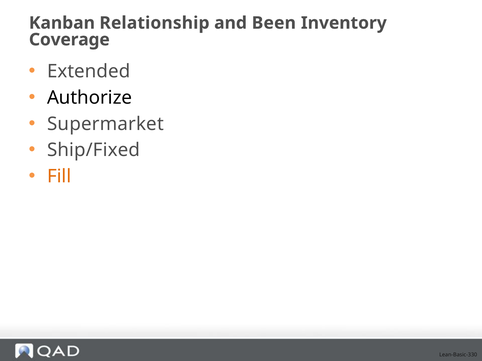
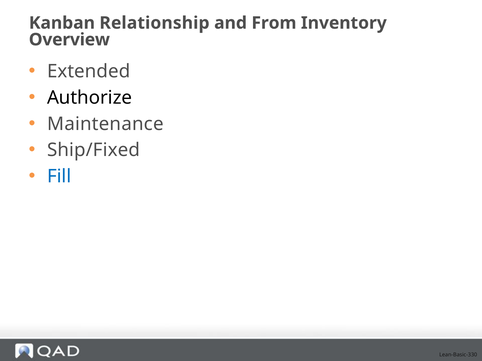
Been: Been -> From
Coverage: Coverage -> Overview
Supermarket: Supermarket -> Maintenance
Fill colour: orange -> blue
